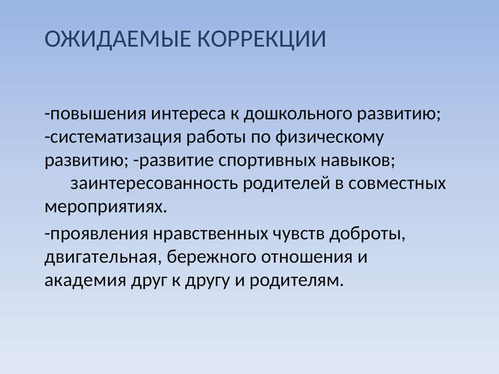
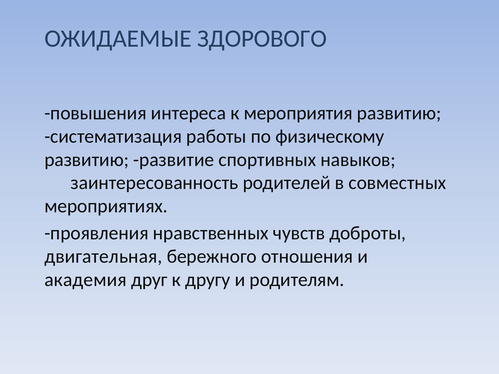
КОРРЕКЦИИ: КОРРЕКЦИИ -> ЗДОРОВОГО
дошкольного: дошкольного -> мероприятия
